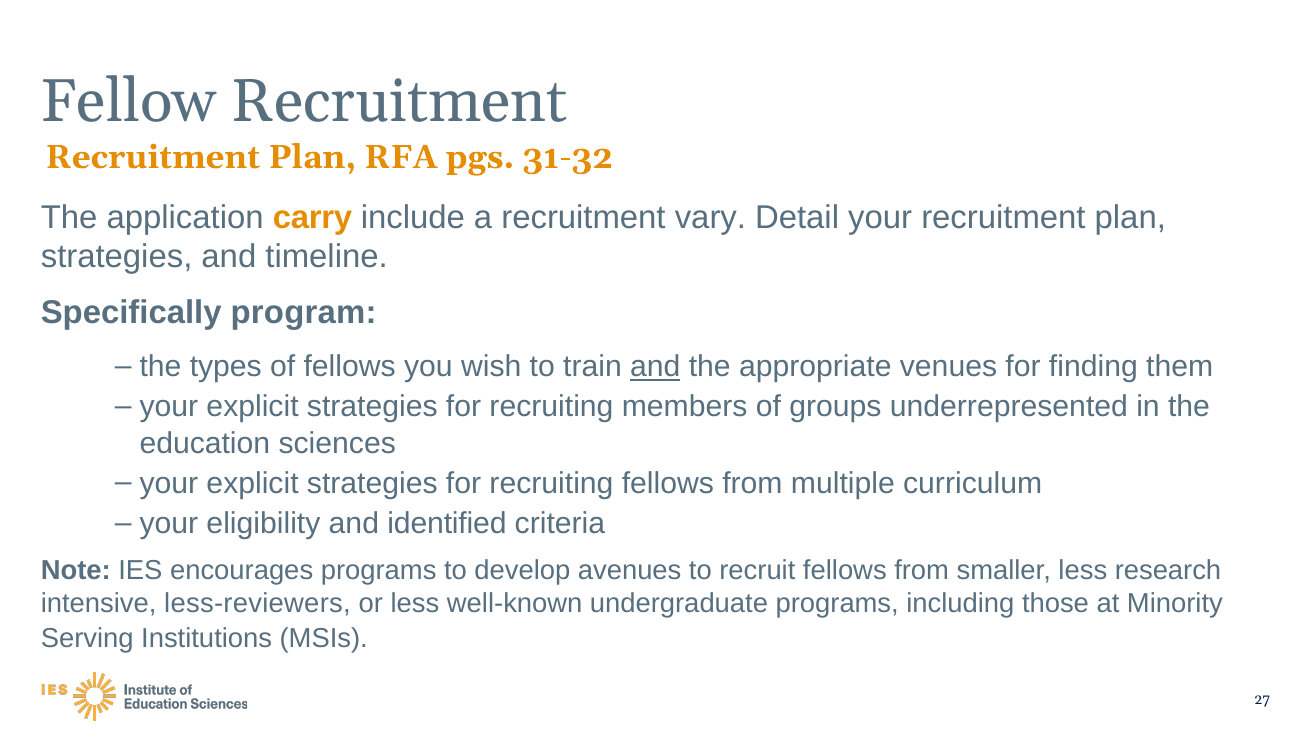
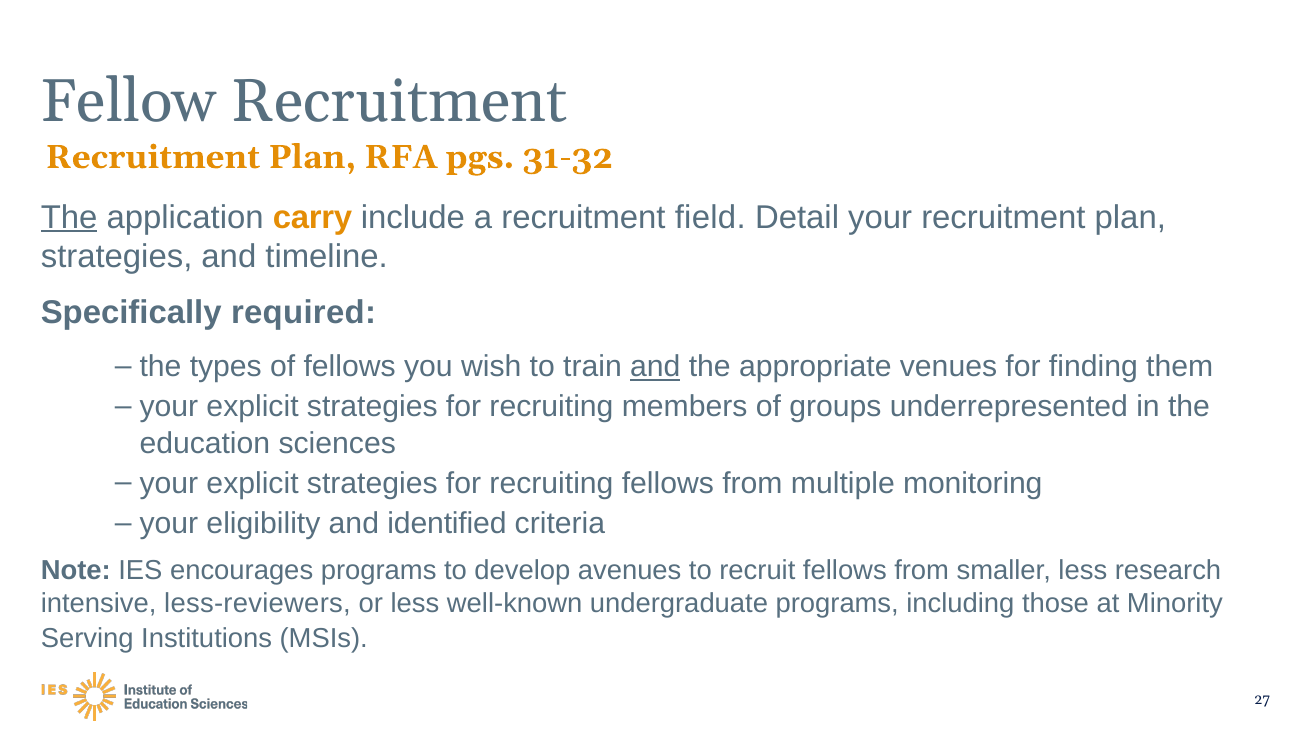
The at (69, 217) underline: none -> present
vary: vary -> field
program: program -> required
curriculum: curriculum -> monitoring
